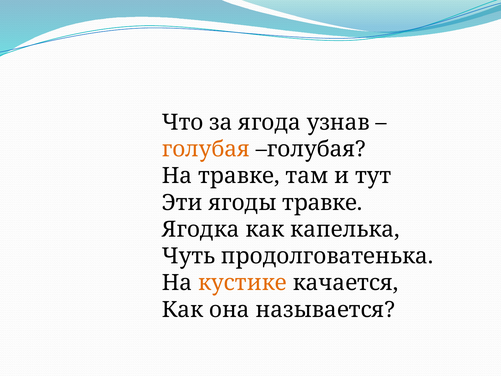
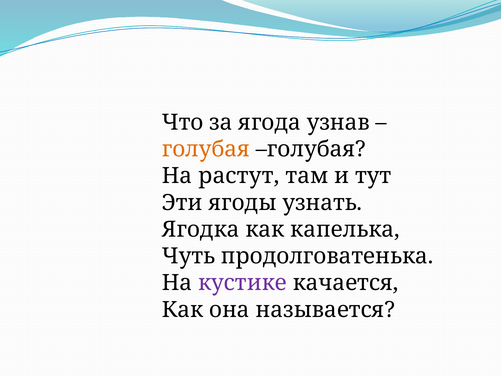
На травке: травке -> растут
ягоды травке: травке -> узнать
кустике colour: orange -> purple
